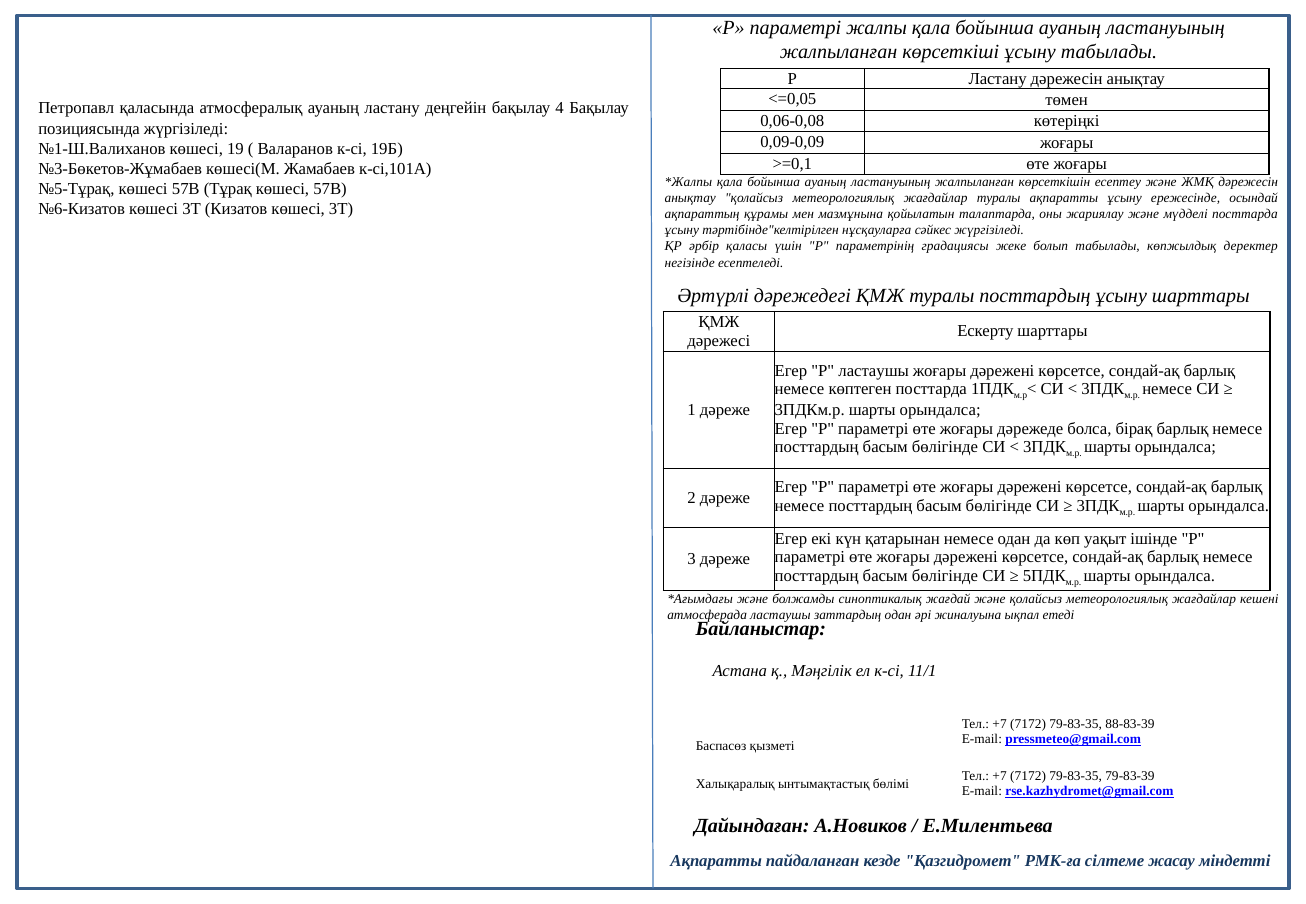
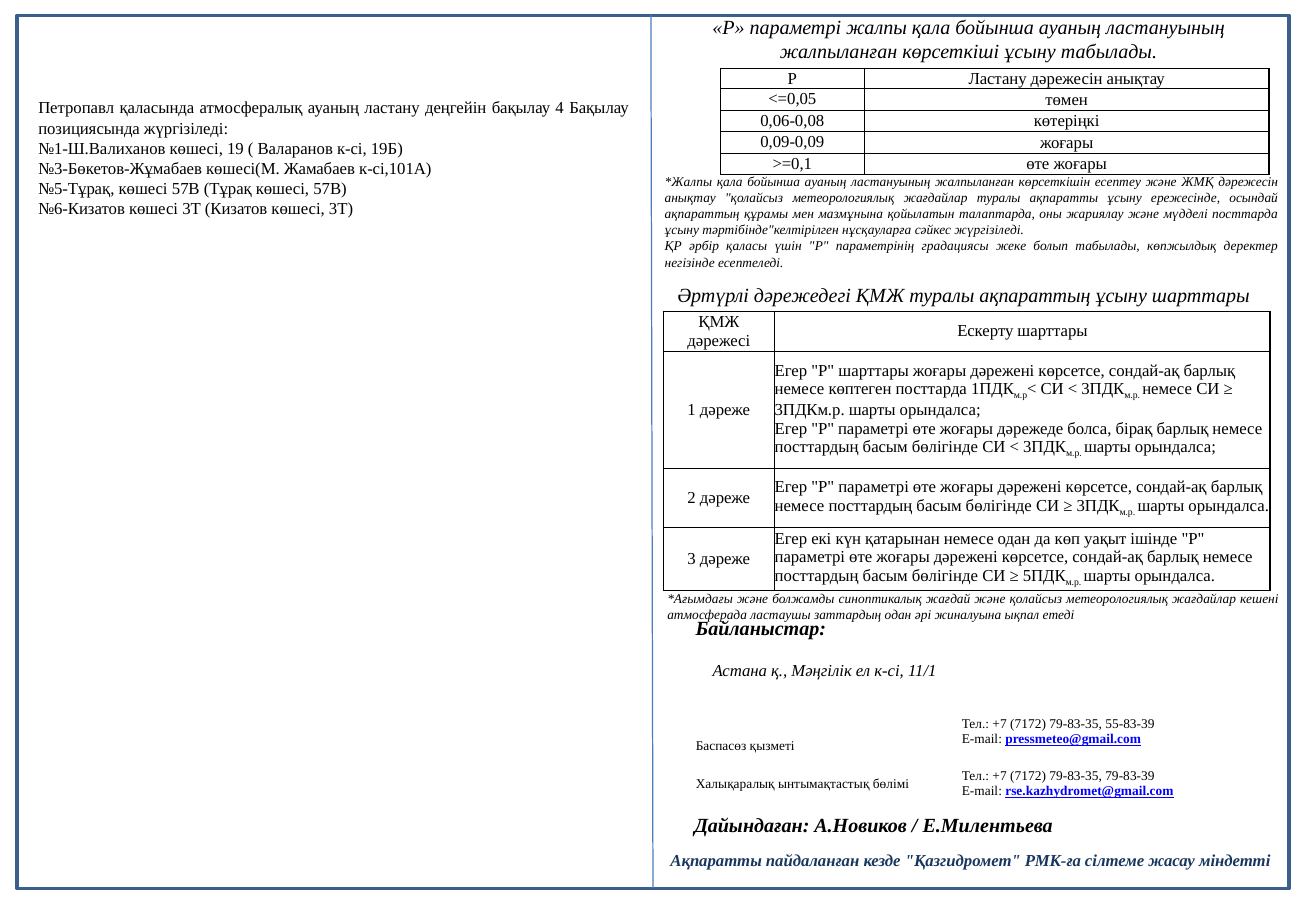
туралы посттардың: посттардың -> ақпараттың
Р ластаушы: ластаушы -> шарттары
88-83-39: 88-83-39 -> 55-83-39
